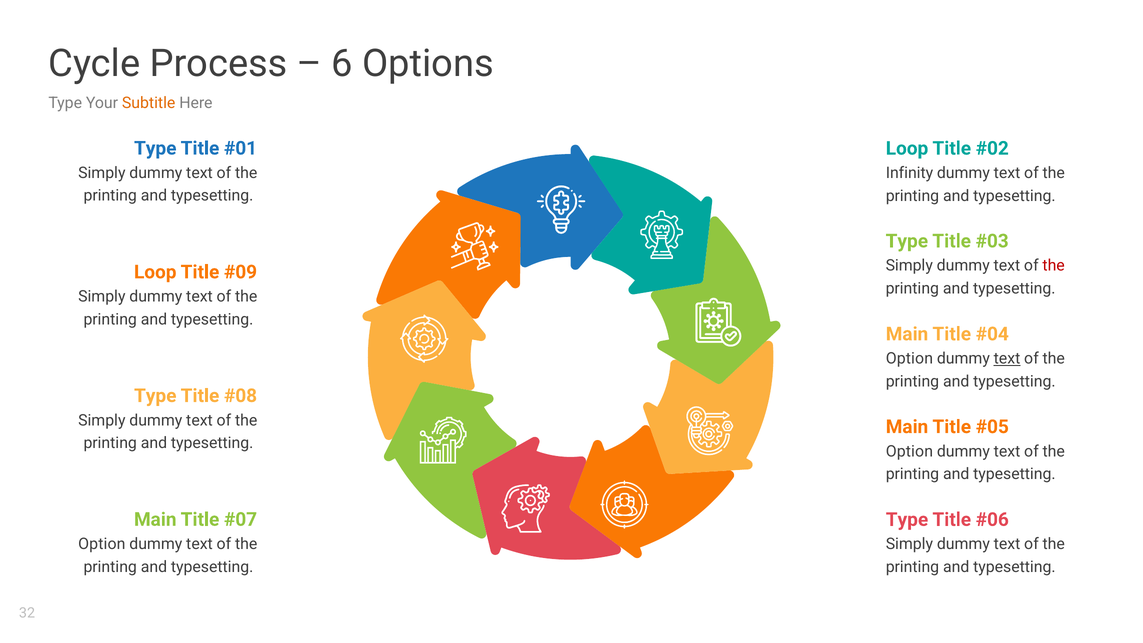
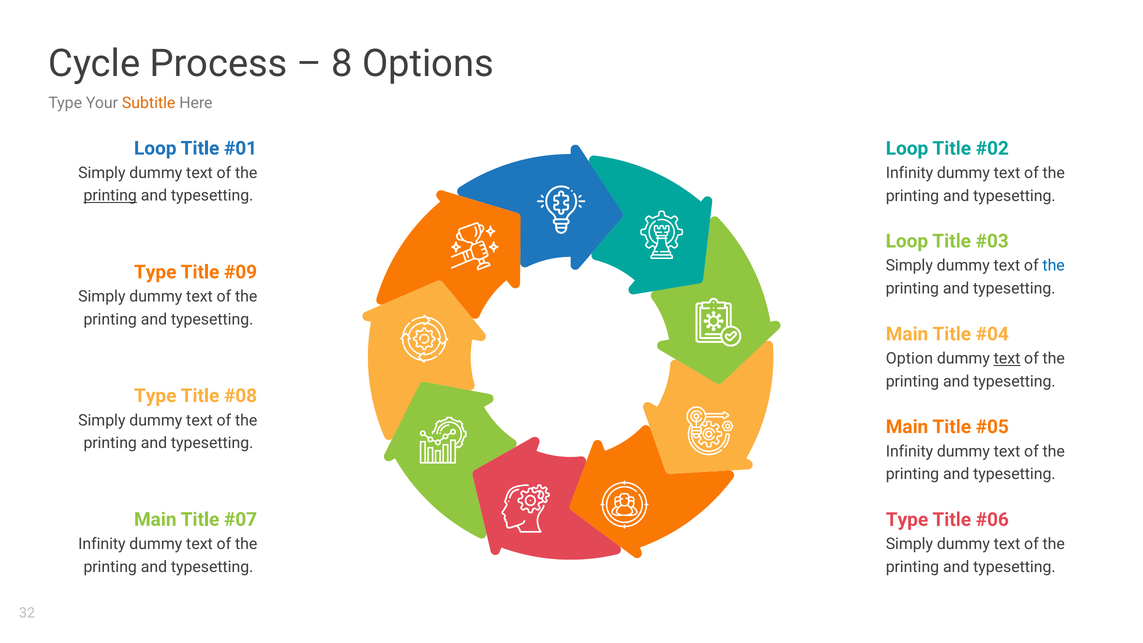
6: 6 -> 8
Type at (155, 148): Type -> Loop
printing at (110, 196) underline: none -> present
Type at (907, 241): Type -> Loop
the at (1054, 266) colour: red -> blue
Loop at (155, 272): Loop -> Type
Option at (909, 451): Option -> Infinity
Option at (102, 544): Option -> Infinity
